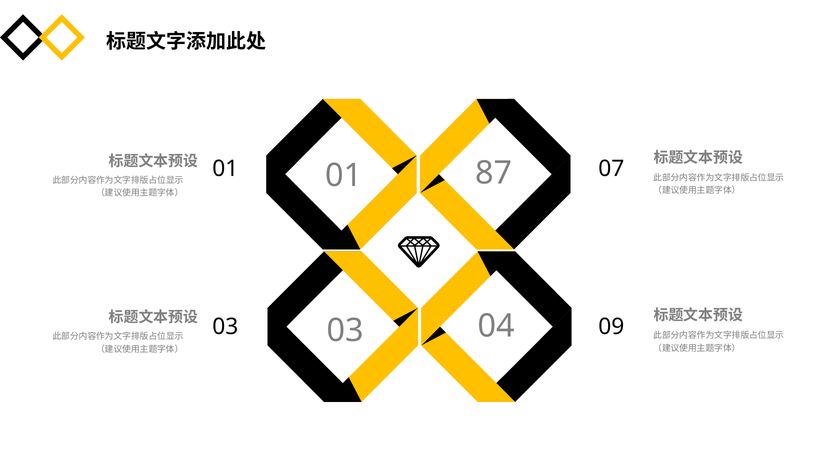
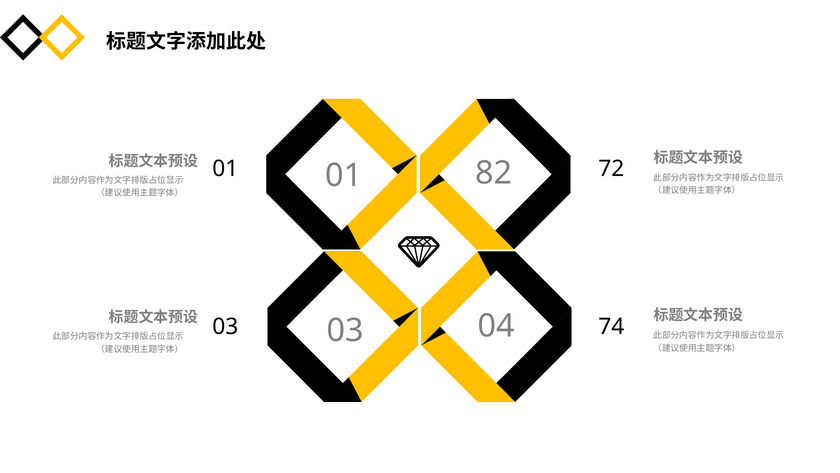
07: 07 -> 72
87: 87 -> 82
09: 09 -> 74
